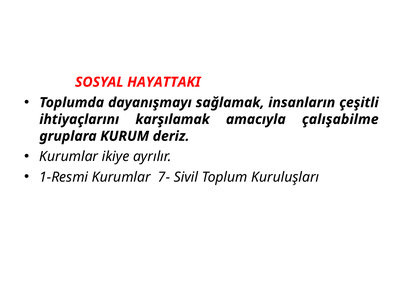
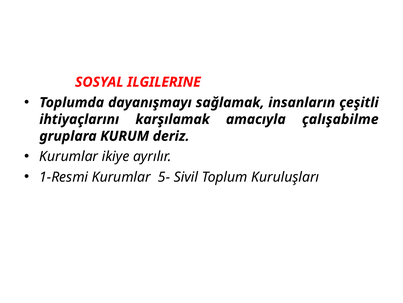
HAYATTAKI: HAYATTAKI -> ILGILERINE
7-: 7- -> 5-
